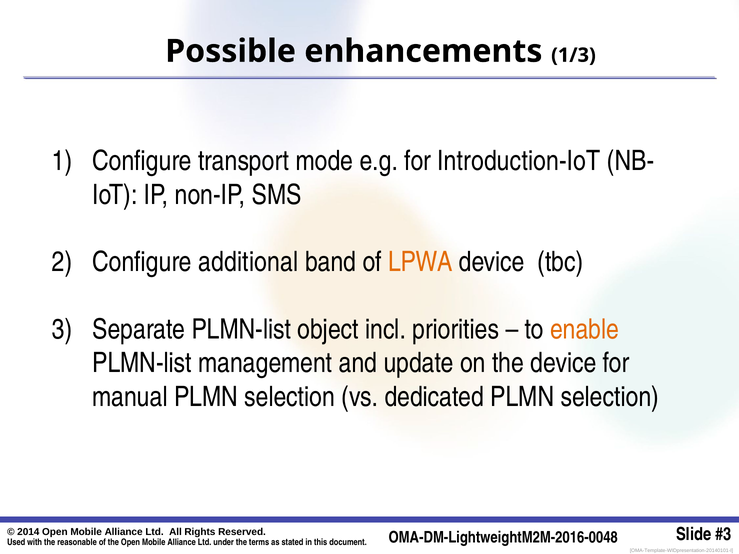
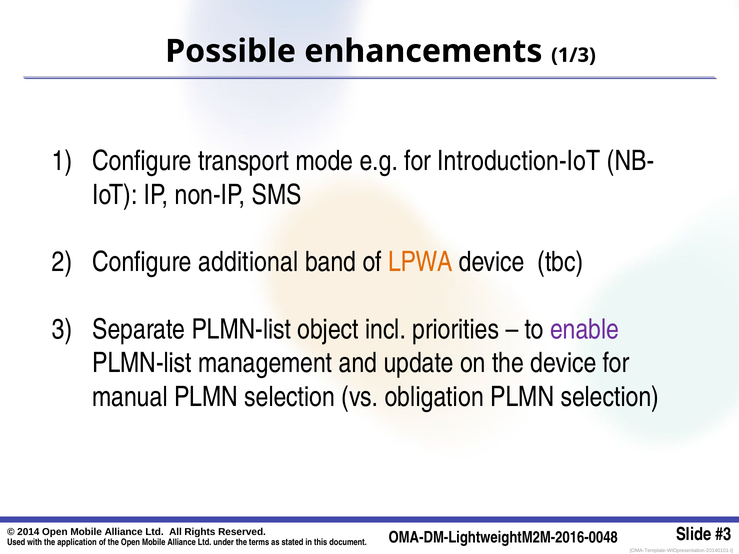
enable colour: orange -> purple
dedicated: dedicated -> obligation
reasonable: reasonable -> application
